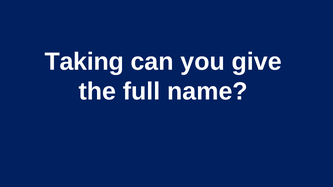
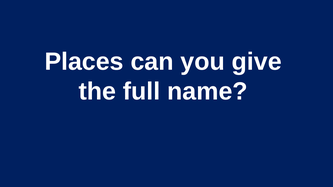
Taking: Taking -> Places
